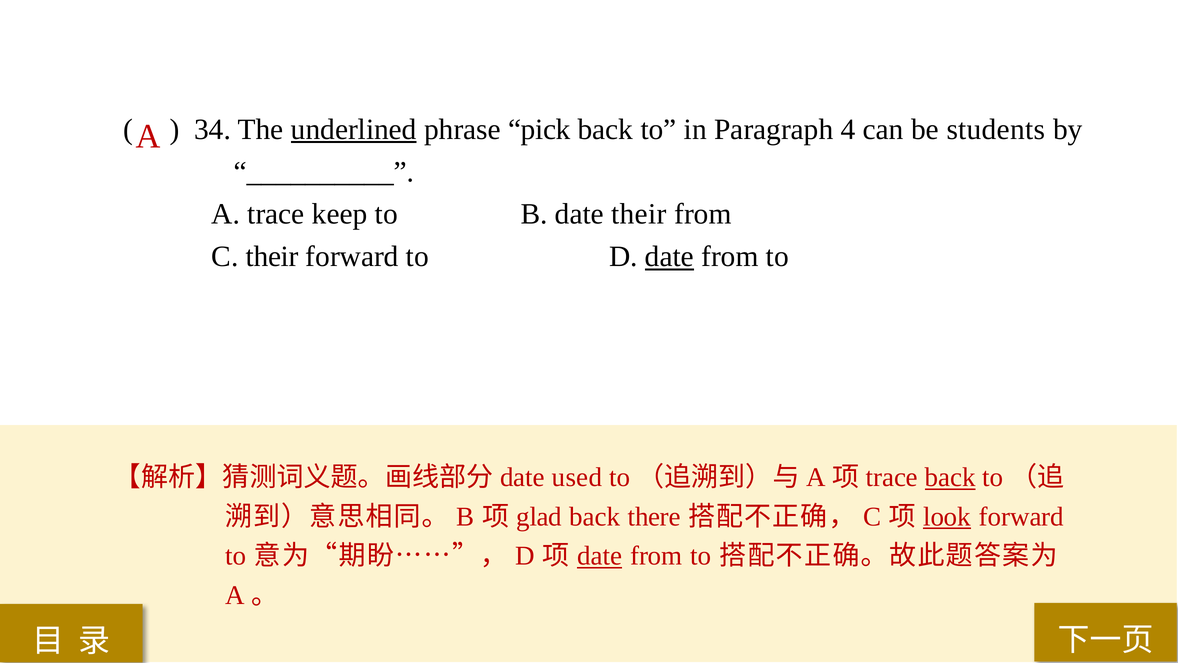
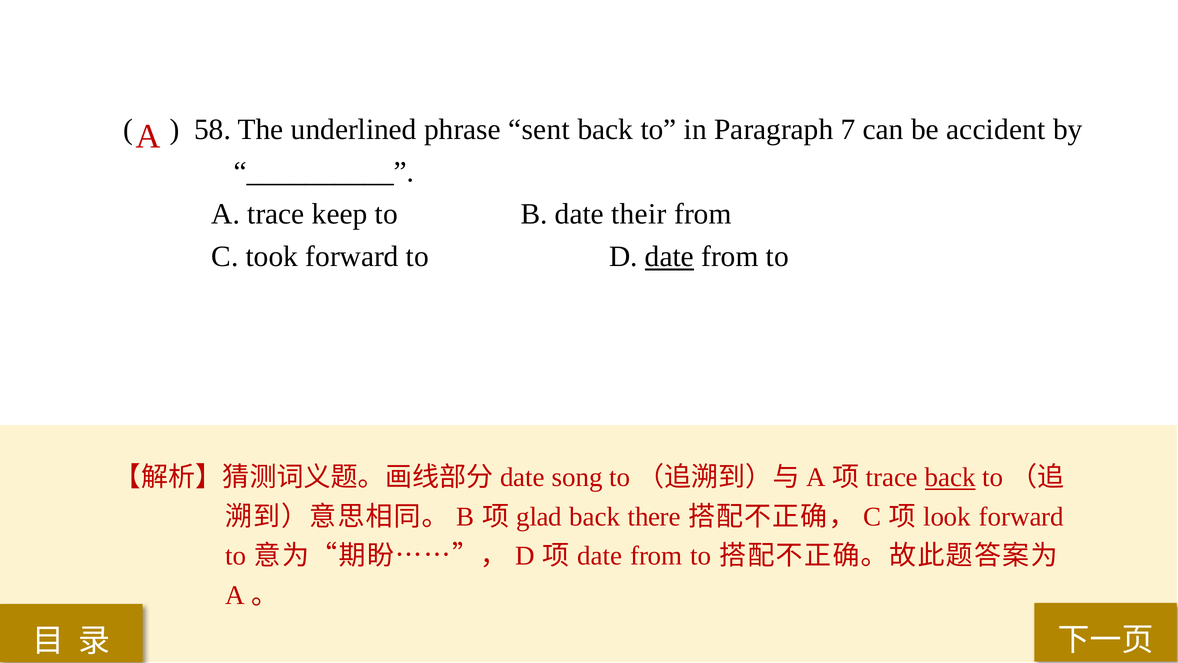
34: 34 -> 58
underlined underline: present -> none
pick: pick -> sent
4: 4 -> 7
students: students -> accident
C their: their -> took
used: used -> song
look underline: present -> none
date at (600, 556) underline: present -> none
